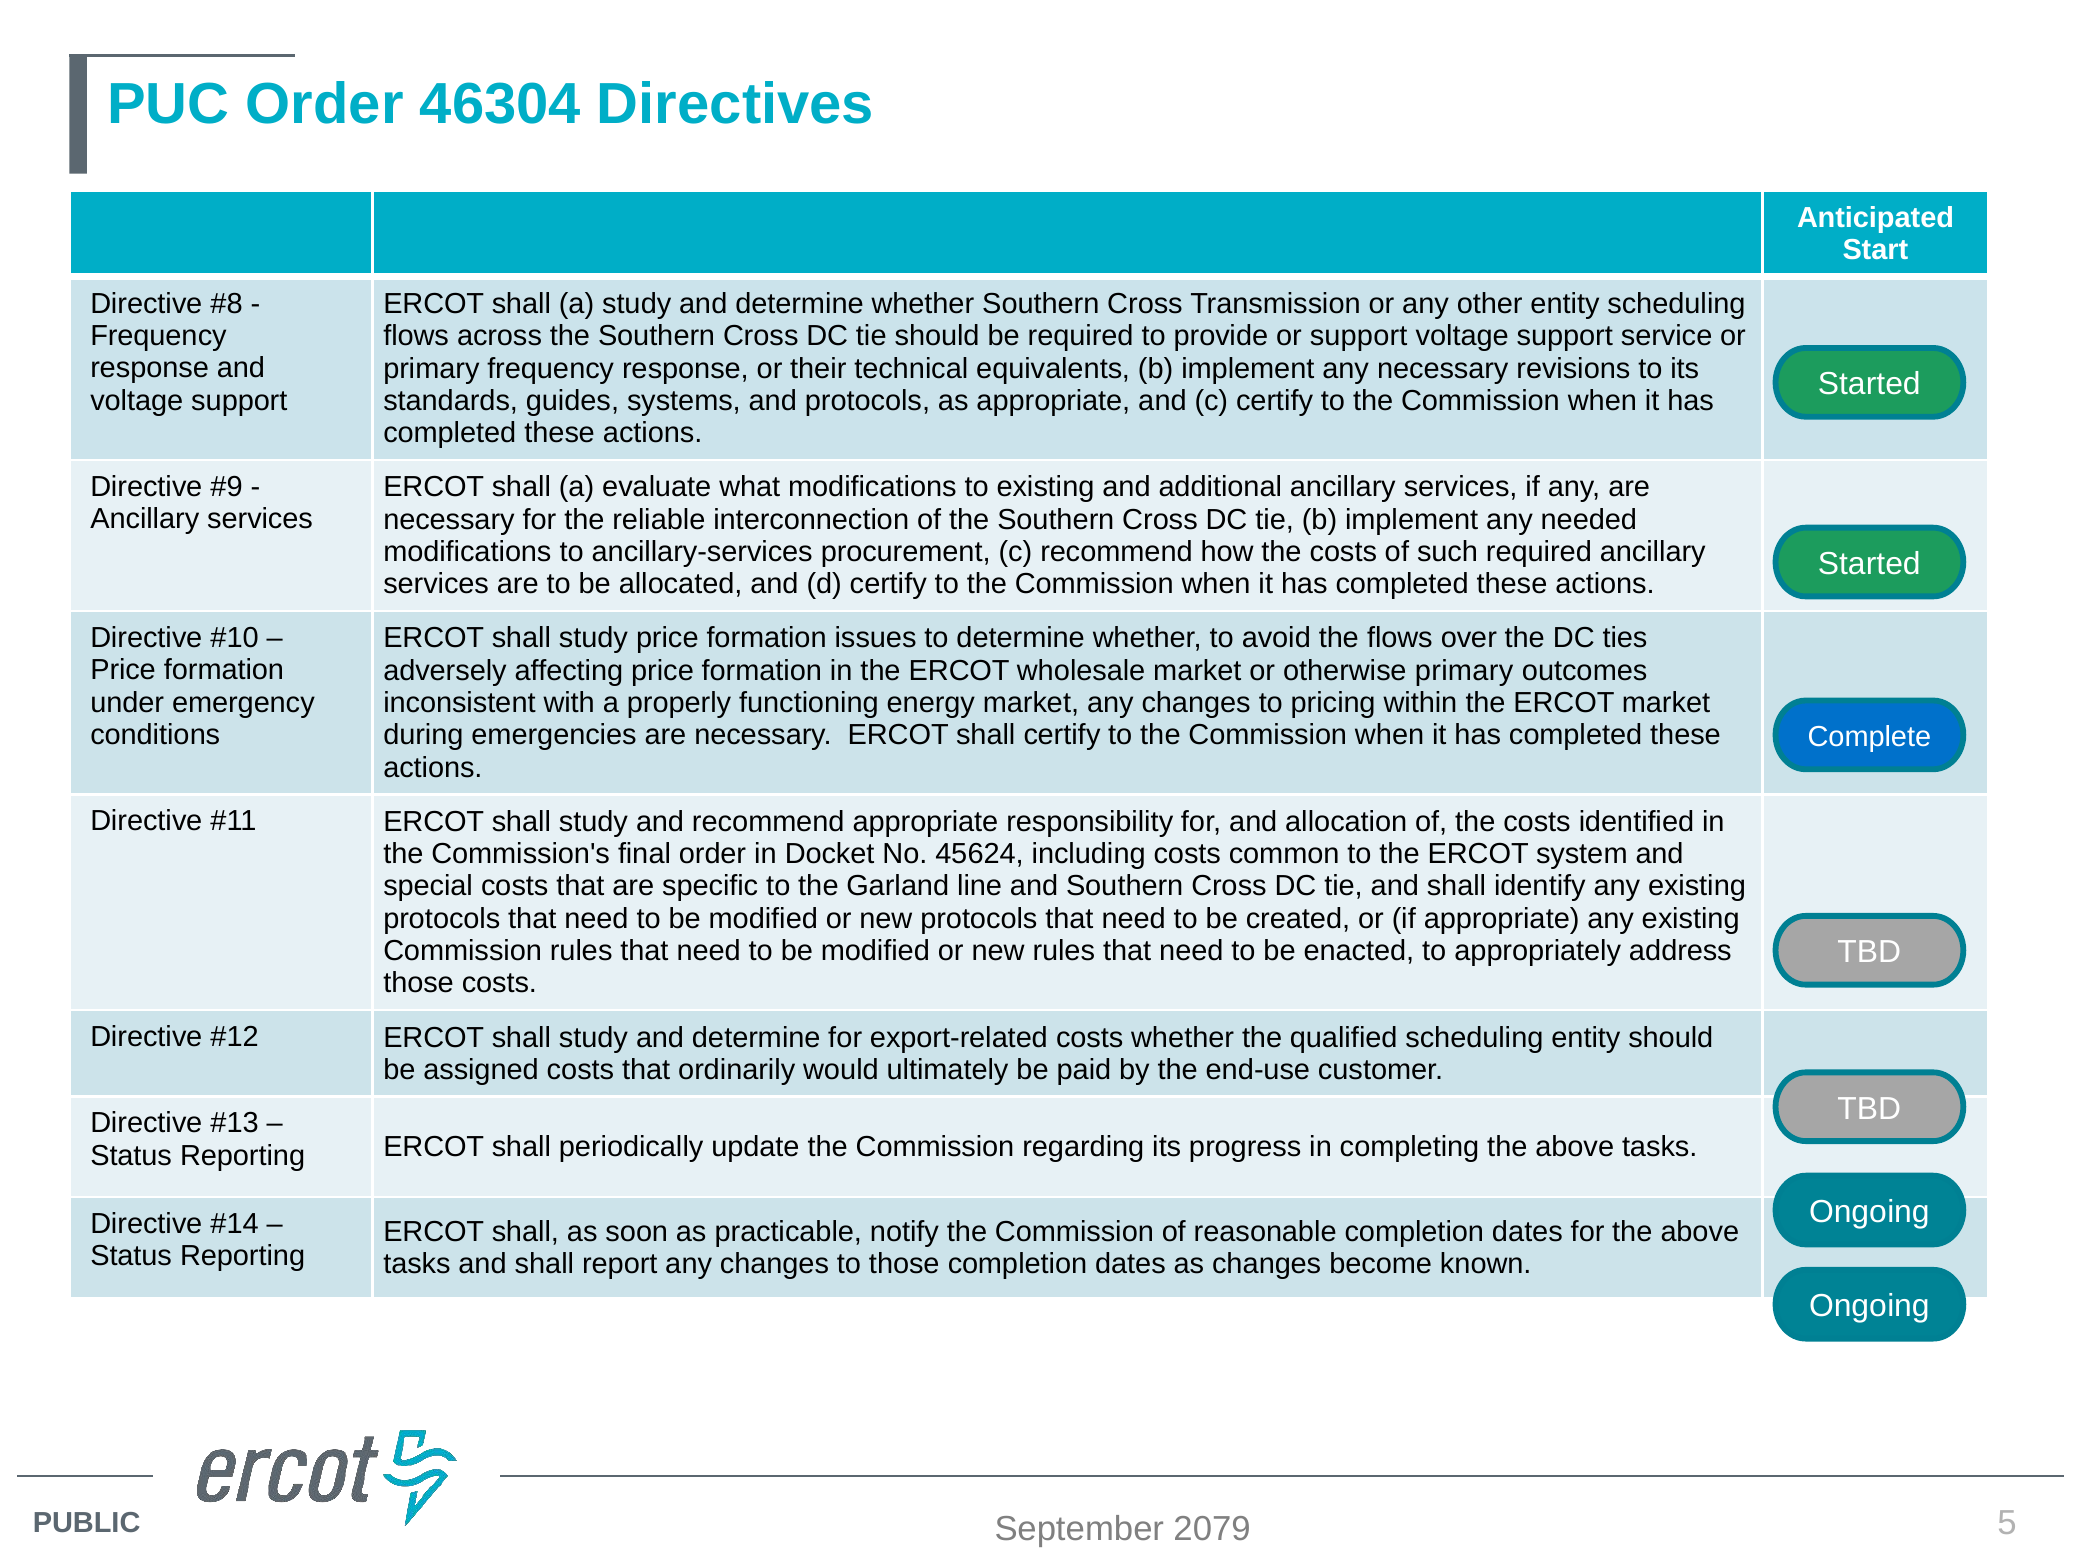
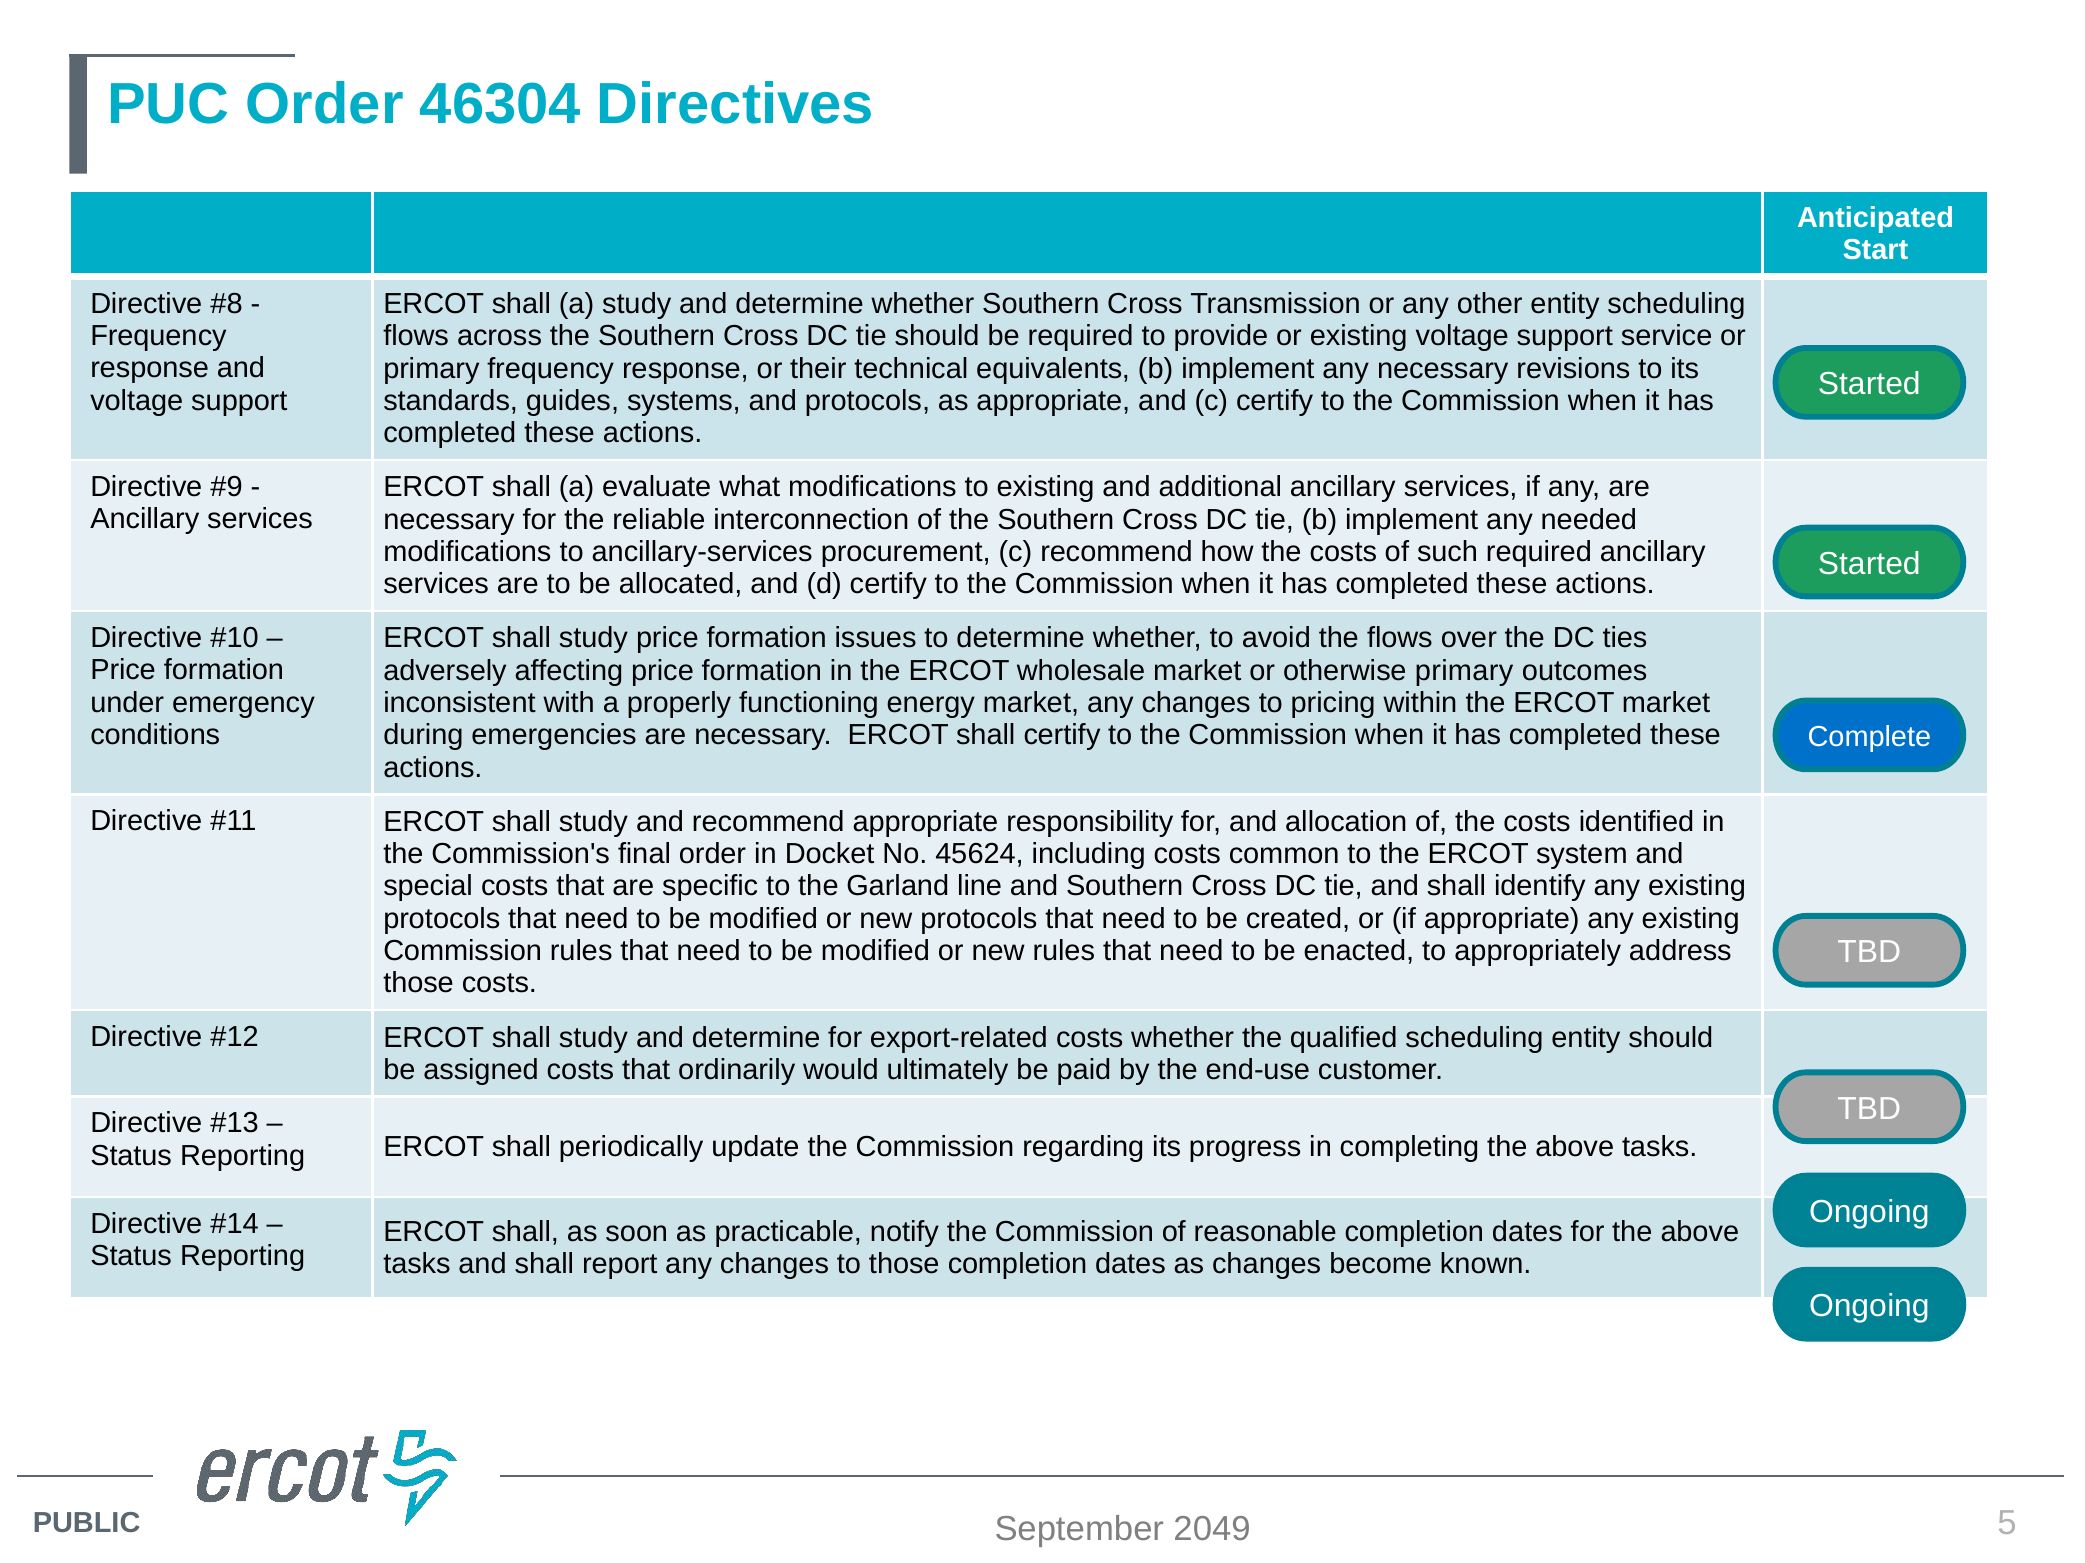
or support: support -> existing
2079: 2079 -> 2049
